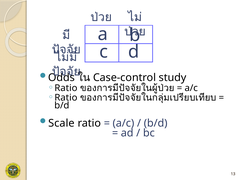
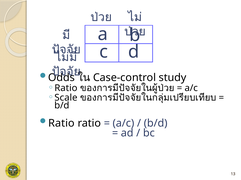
Ratio at (66, 98): Ratio -> Scale
Scale at (61, 124): Scale -> Ratio
